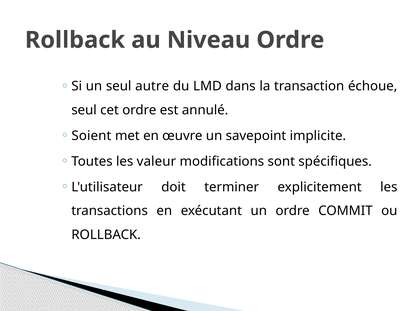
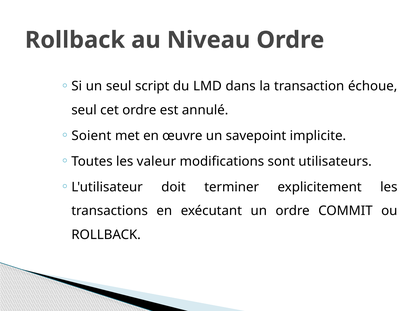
autre: autre -> script
spécifiques: spécifiques -> utilisateurs
